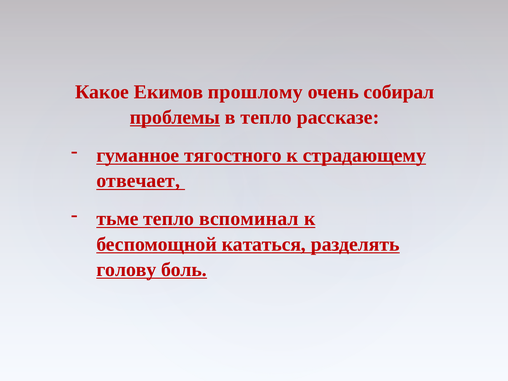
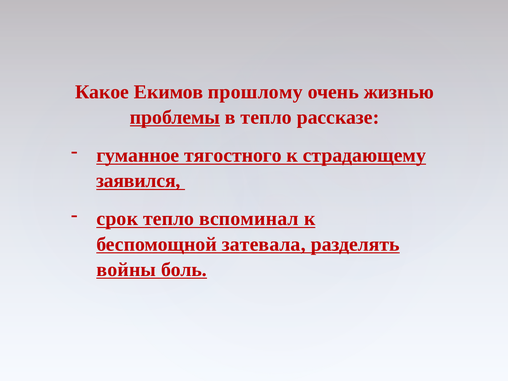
собирал: собирал -> жизнью
отвечает: отвечает -> заявился
тьме: тьме -> срок
кататься: кататься -> затевала
голову: голову -> войны
